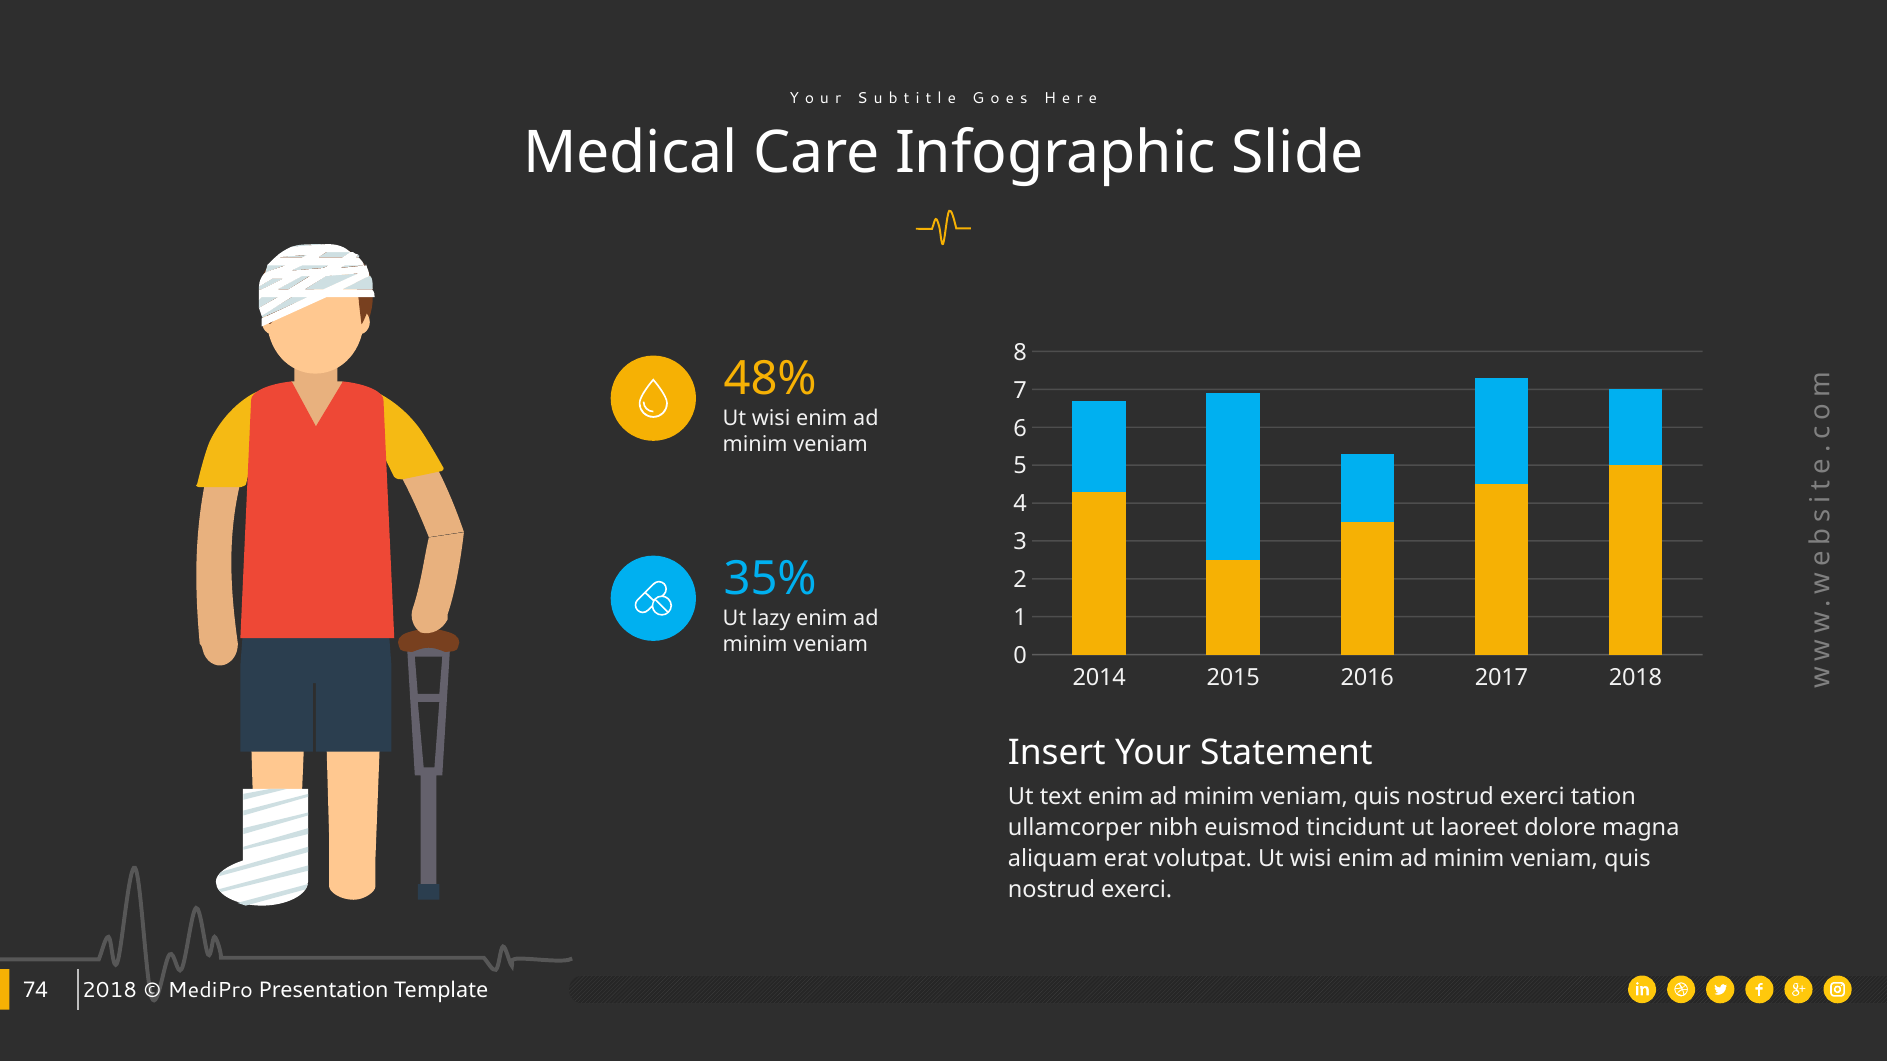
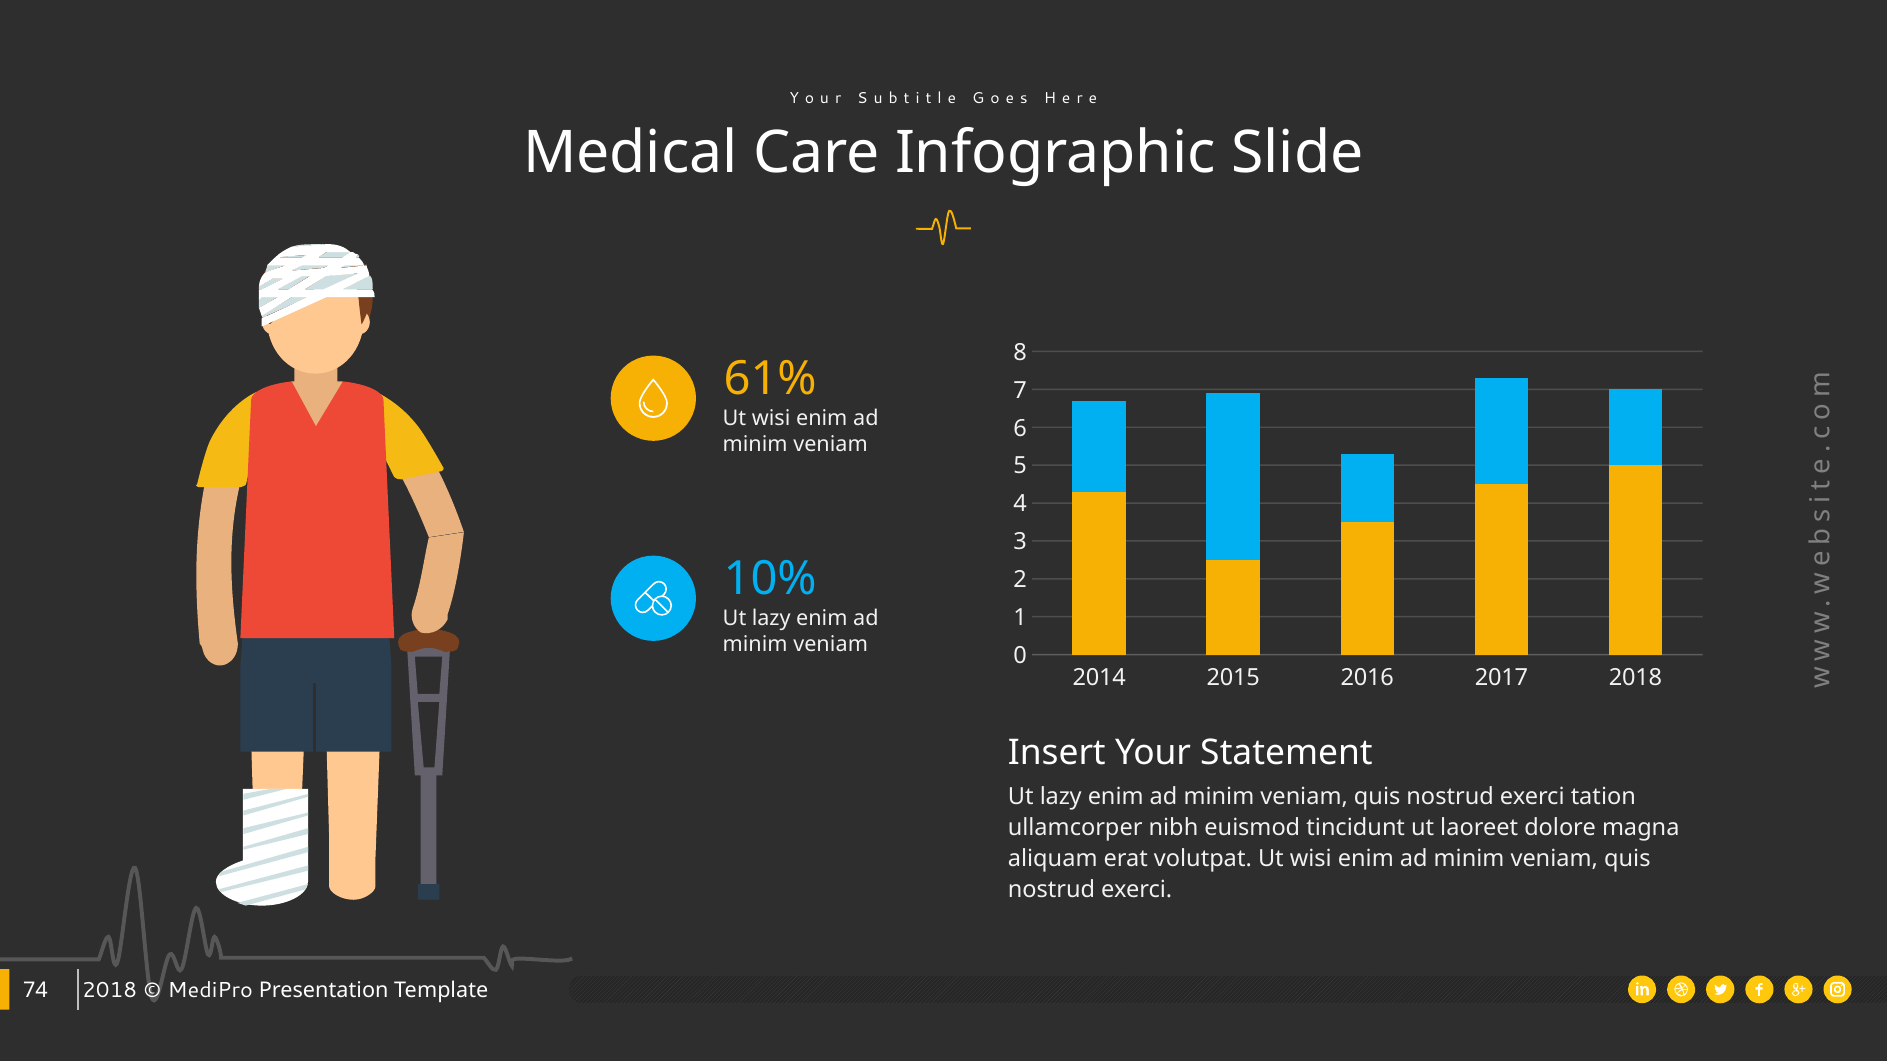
48%: 48% -> 61%
35%: 35% -> 10%
text at (1061, 797): text -> lazy
